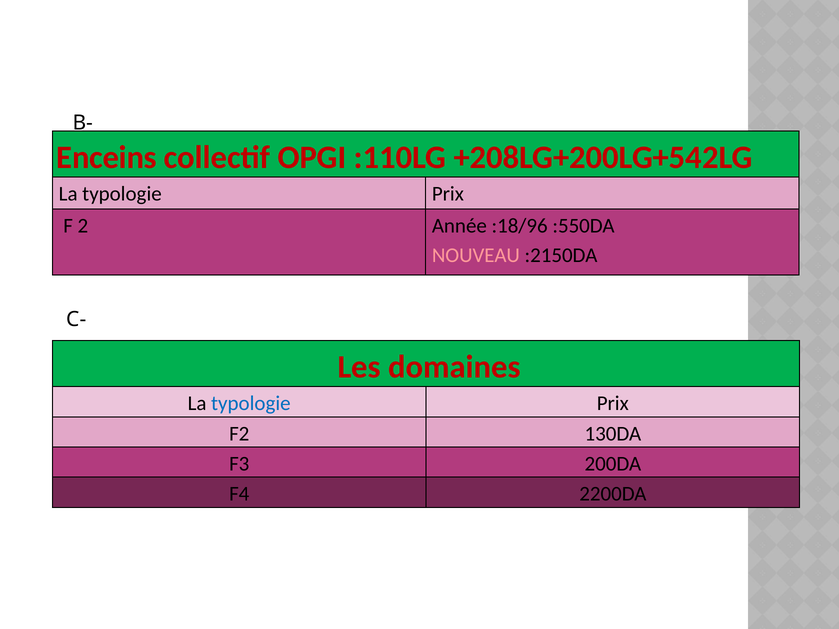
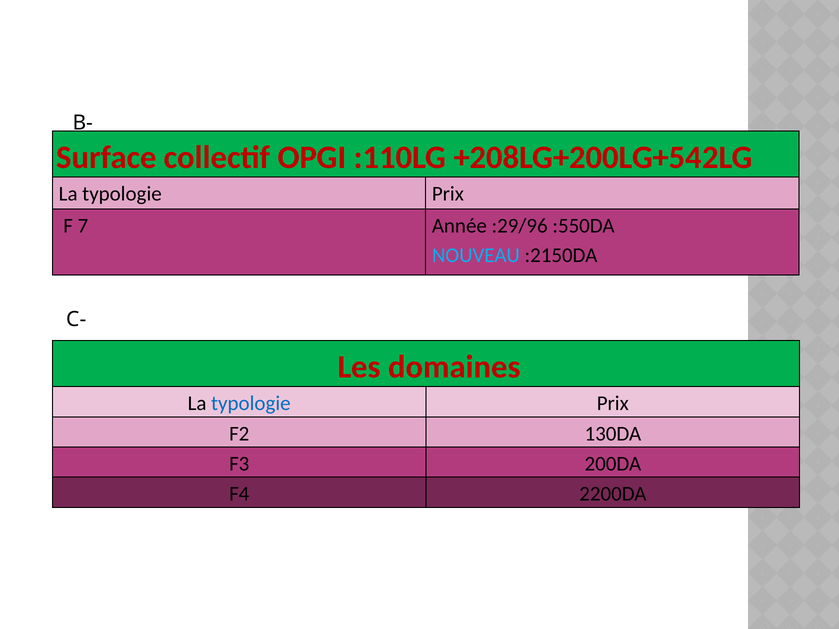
Enceins: Enceins -> Surface
2: 2 -> 7
:18/96: :18/96 -> :29/96
NOUVEAU colour: pink -> light blue
